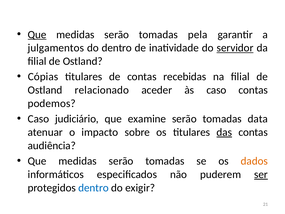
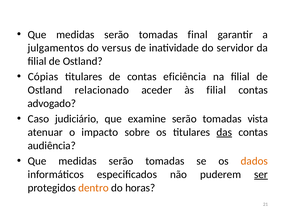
Que at (37, 35) underline: present -> none
pela: pela -> final
do dentro: dentro -> versus
servidor underline: present -> none
recebidas: recebidas -> eficiência
às caso: caso -> filial
podemos: podemos -> advogado
data: data -> vista
dentro at (94, 188) colour: blue -> orange
exigir: exigir -> horas
